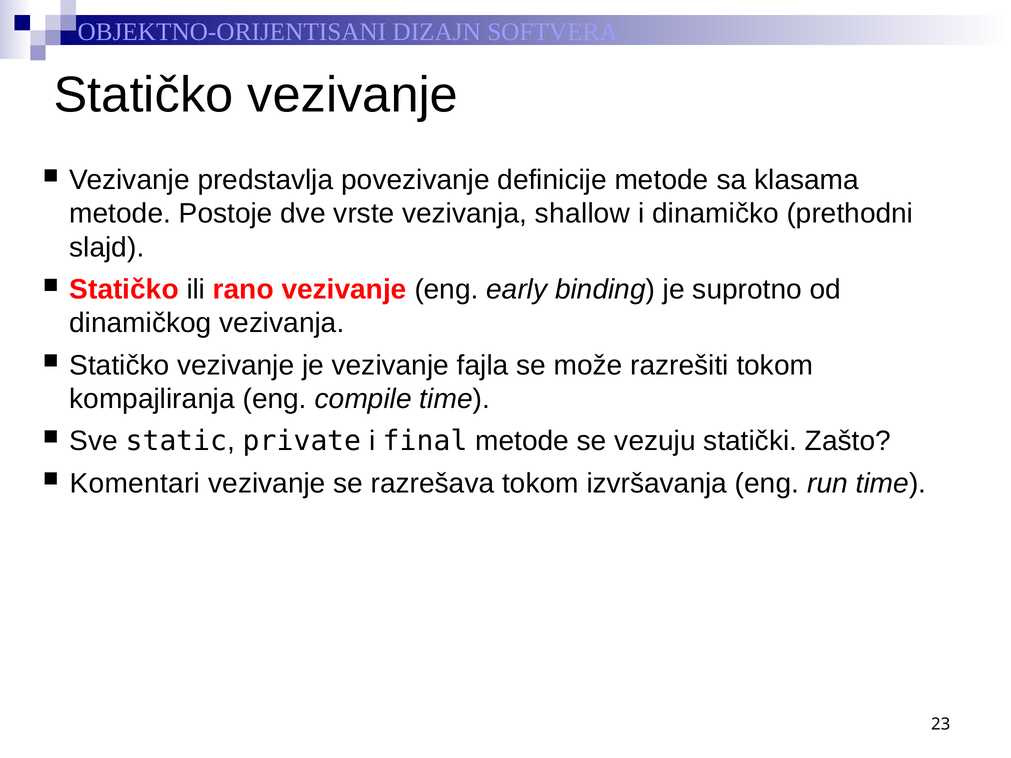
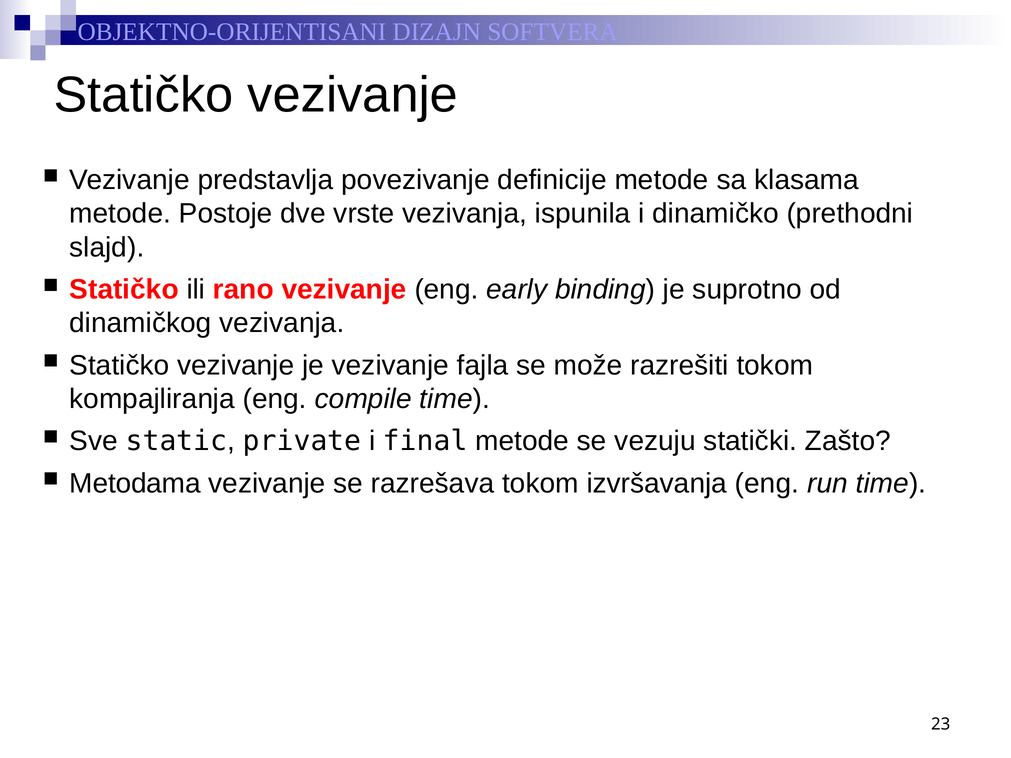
shallow: shallow -> ispunila
Komentari: Komentari -> Metodama
